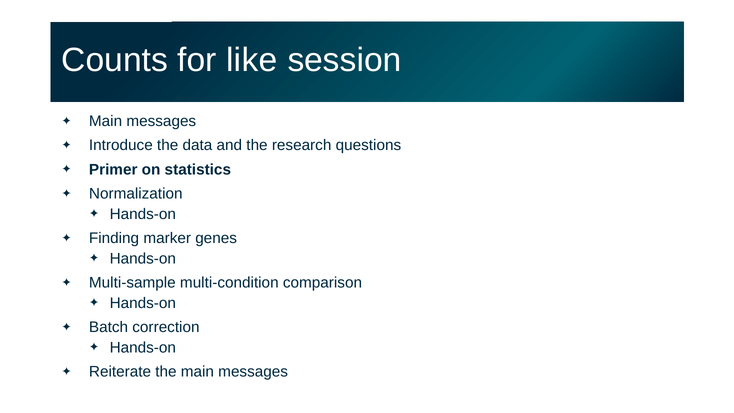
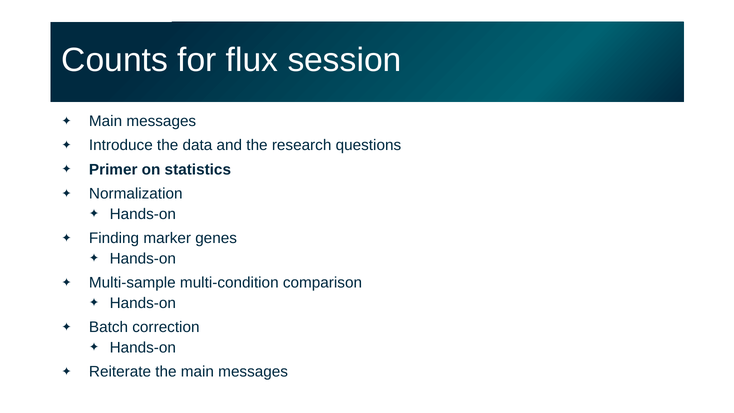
like: like -> flux
